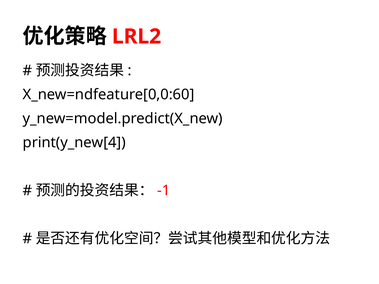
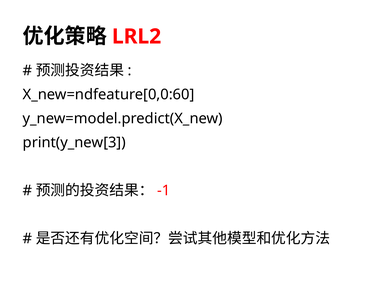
print(y_new[4: print(y_new[4 -> print(y_new[3
